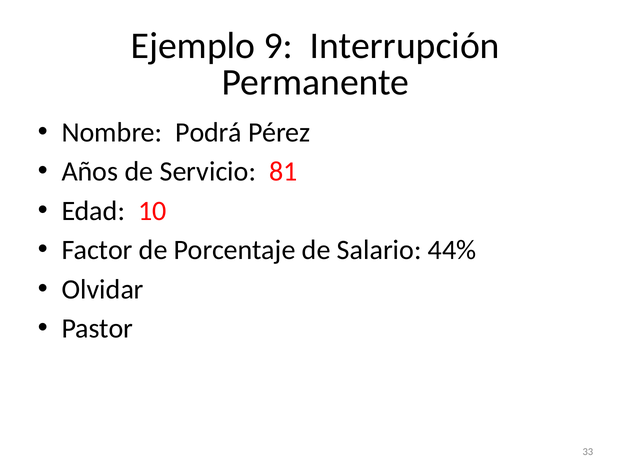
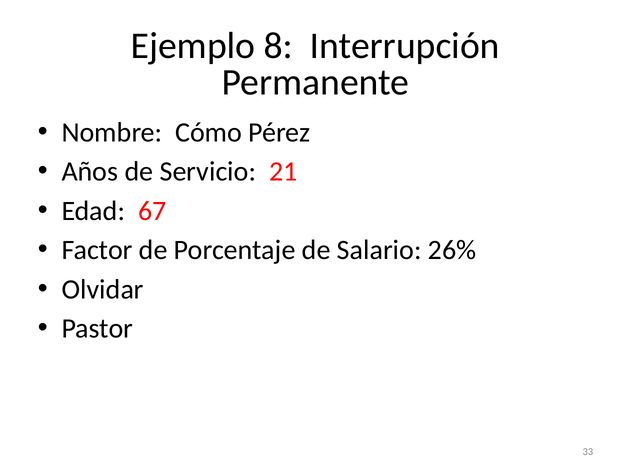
9: 9 -> 8
Podrá: Podrá -> Cómo
81: 81 -> 21
10: 10 -> 67
44%: 44% -> 26%
